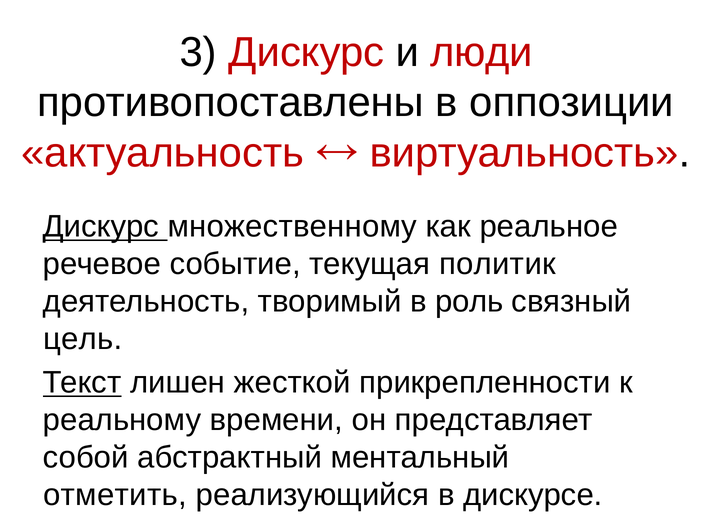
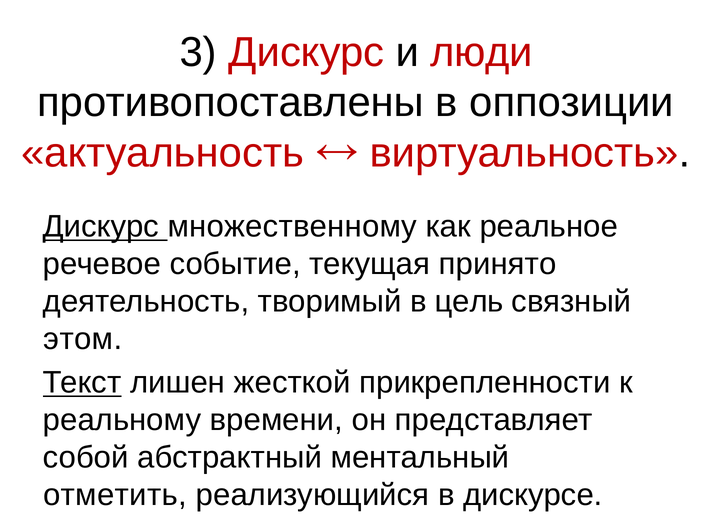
политик: политик -> принято
роль: роль -> цель
цель: цель -> этом
